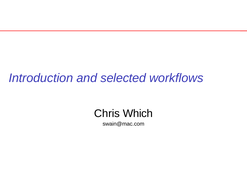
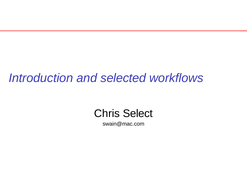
Which: Which -> Select
